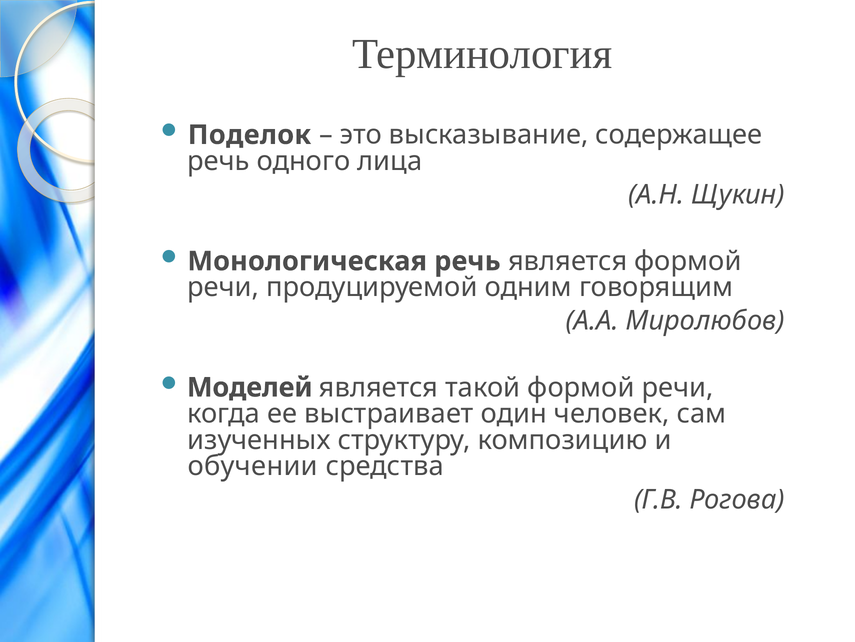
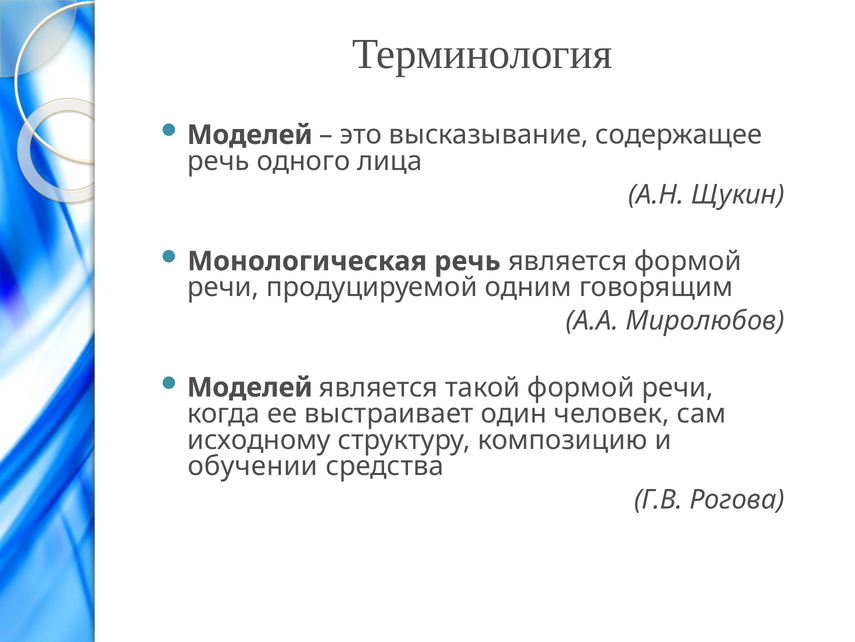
Поделок at (249, 135): Поделок -> Моделей
изученных: изученных -> исходному
